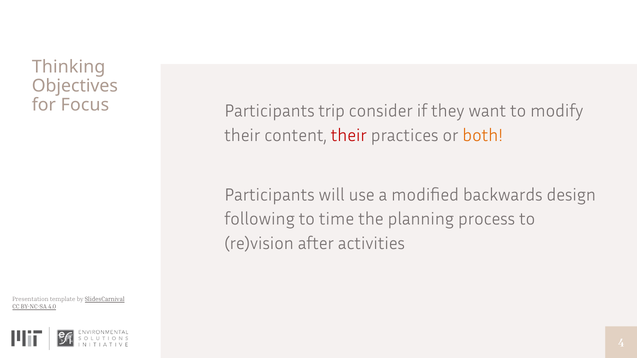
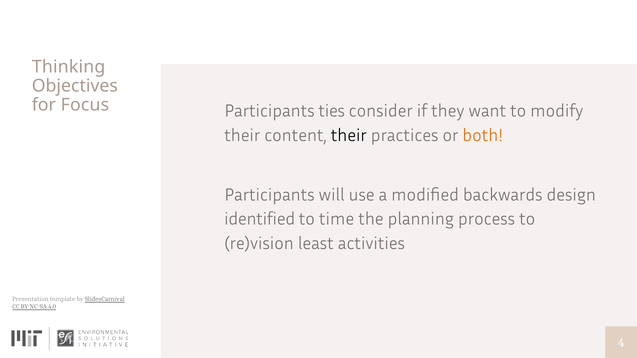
trip: trip -> ties
their at (349, 135) colour: red -> black
following: following -> identified
after: after -> least
